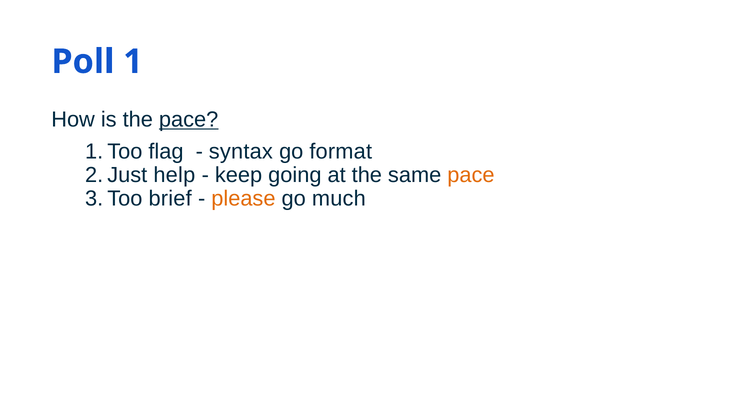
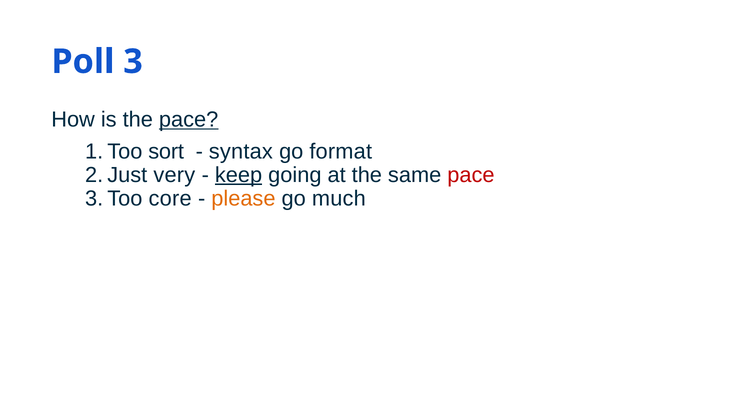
1: 1 -> 3
flag: flag -> sort
help: help -> very
keep underline: none -> present
pace at (471, 175) colour: orange -> red
brief: brief -> core
